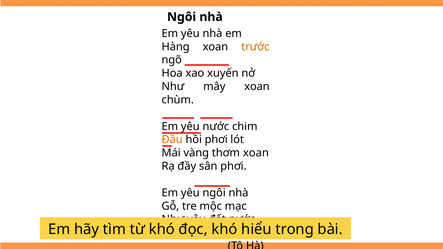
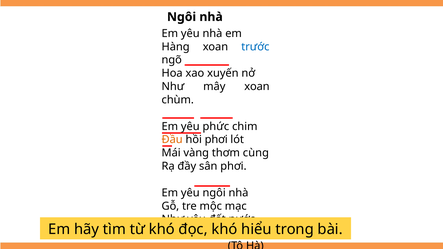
trước colour: orange -> blue
yêu nước: nước -> phức
thơm xoan: xoan -> cùng
